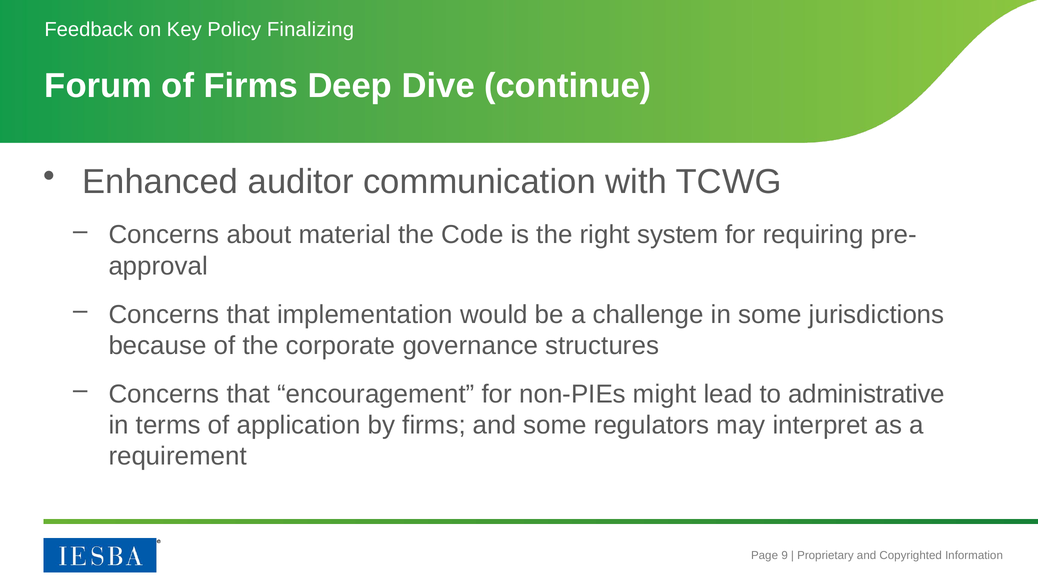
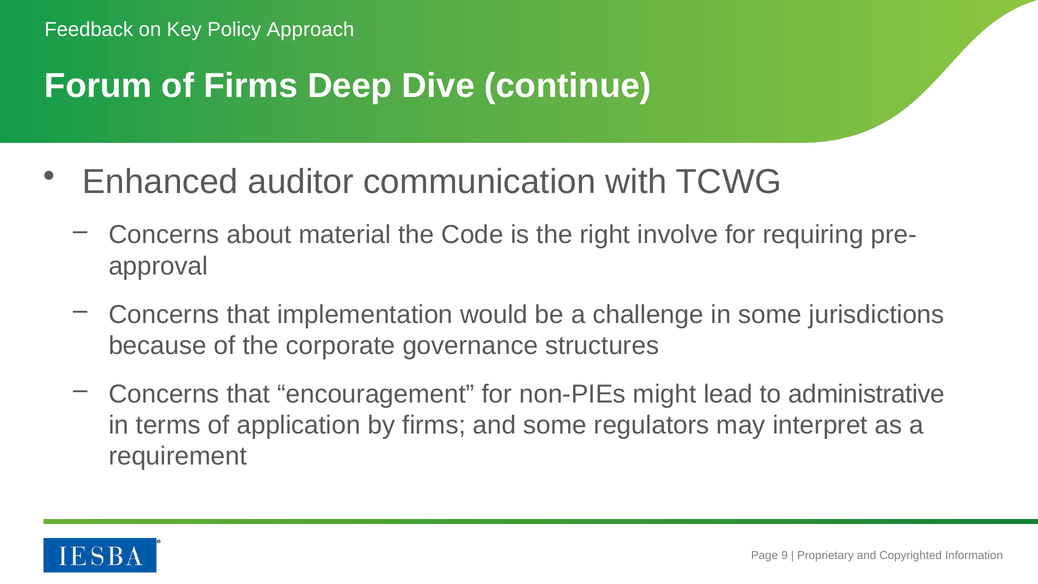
Finalizing: Finalizing -> Approach
system: system -> involve
